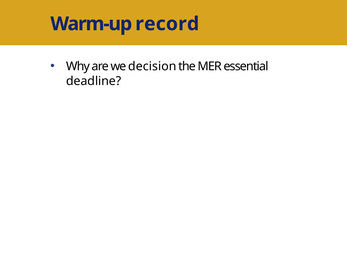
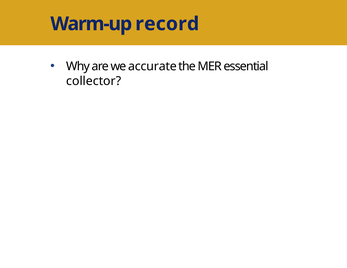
decision: decision -> accurate
deadline: deadline -> collector
